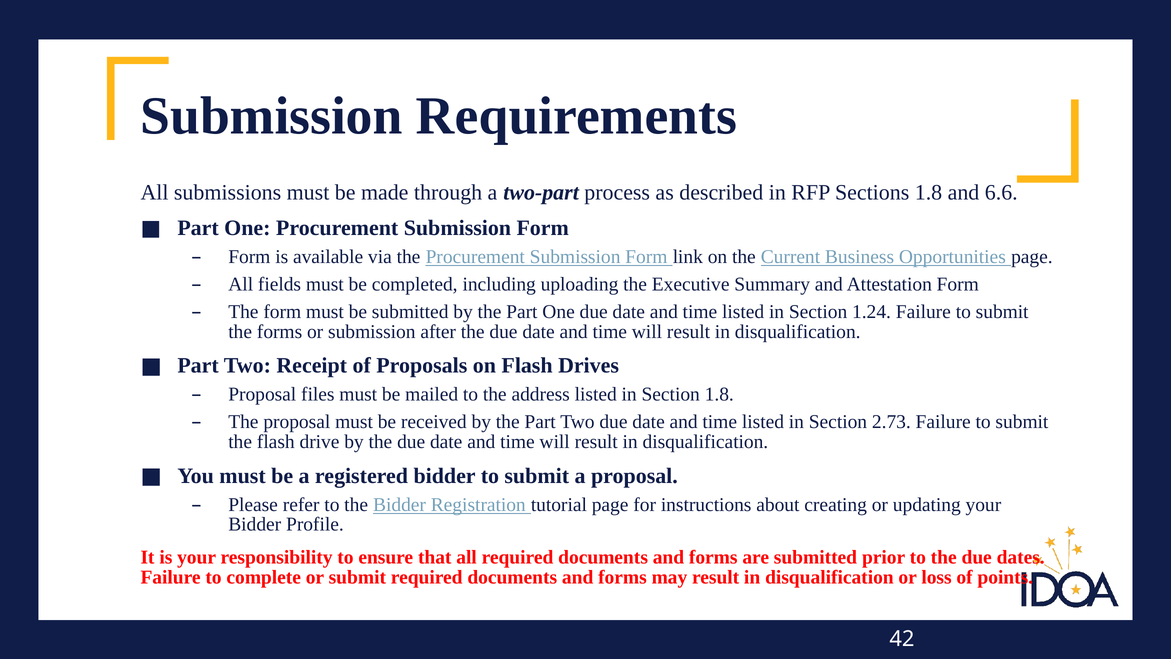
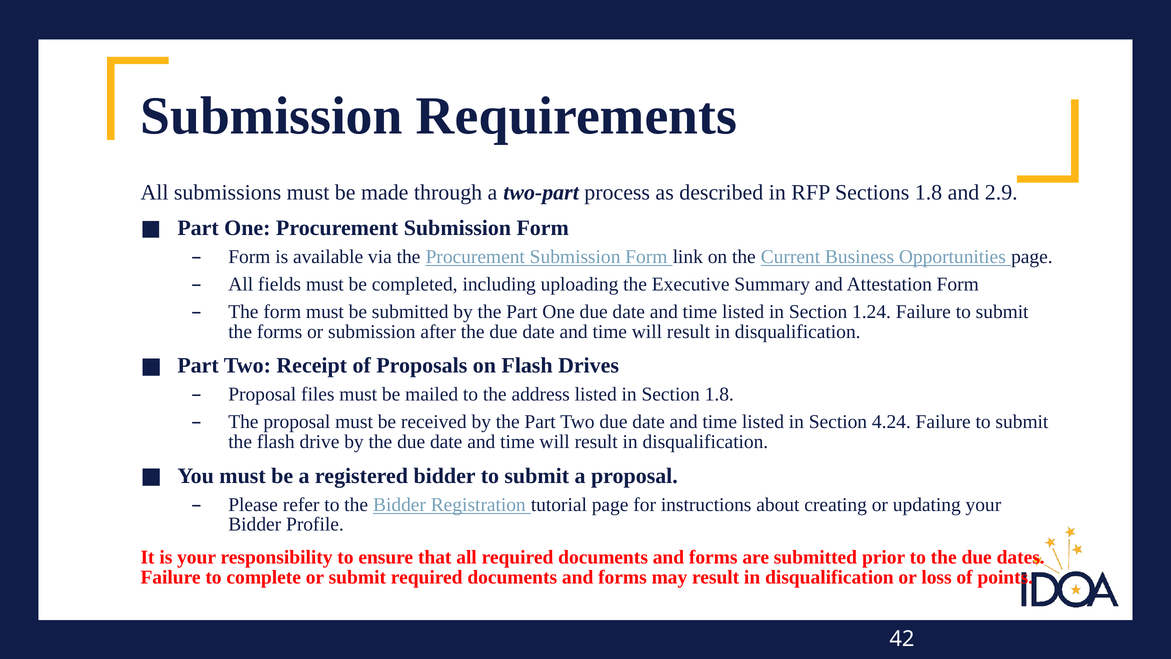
6.6: 6.6 -> 2.9
2.73: 2.73 -> 4.24
